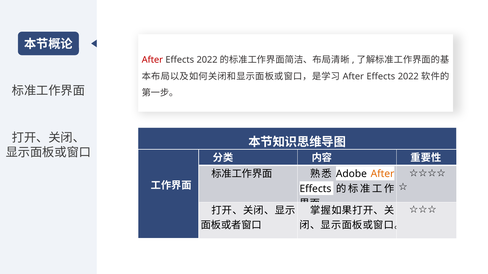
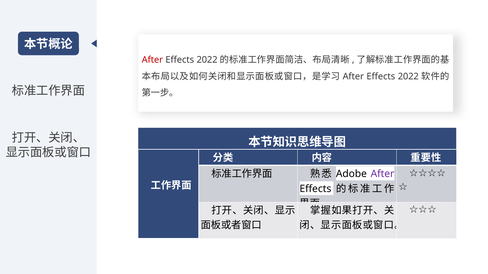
After at (383, 174) colour: orange -> purple
